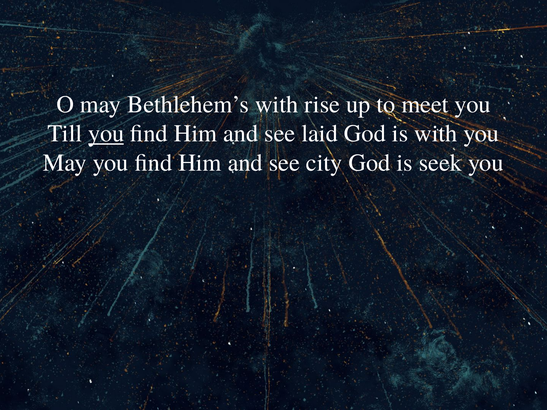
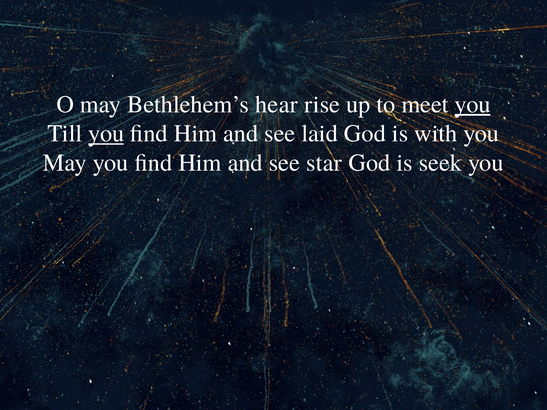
Bethlehem’s with: with -> hear
you at (473, 104) underline: none -> present
city: city -> star
